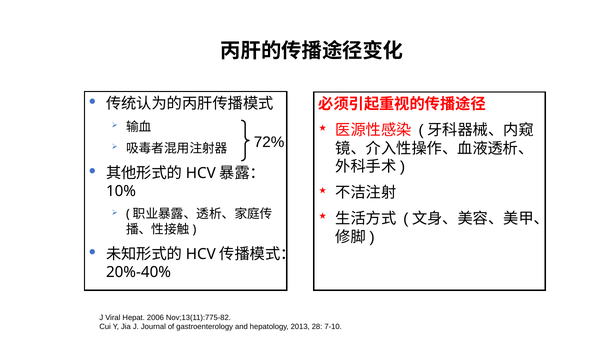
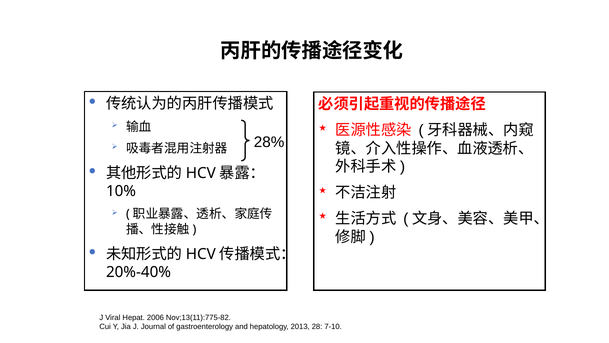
72%: 72% -> 28%
